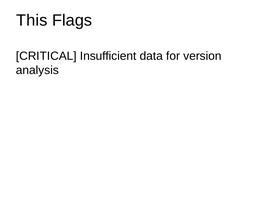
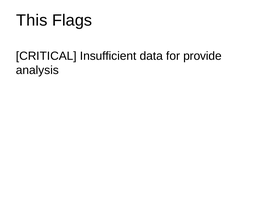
version: version -> provide
